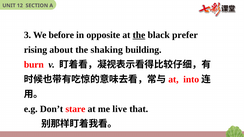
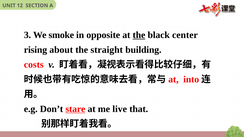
before: before -> smoke
prefer: prefer -> center
shaking: shaking -> straight
burn: burn -> costs
stare underline: none -> present
